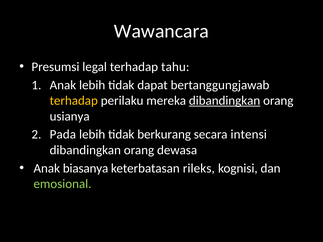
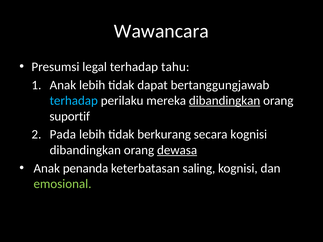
terhadap at (74, 101) colour: yellow -> light blue
usianya: usianya -> suportif
secara intensi: intensi -> kognisi
dewasa underline: none -> present
biasanya: biasanya -> penanda
rileks: rileks -> saling
